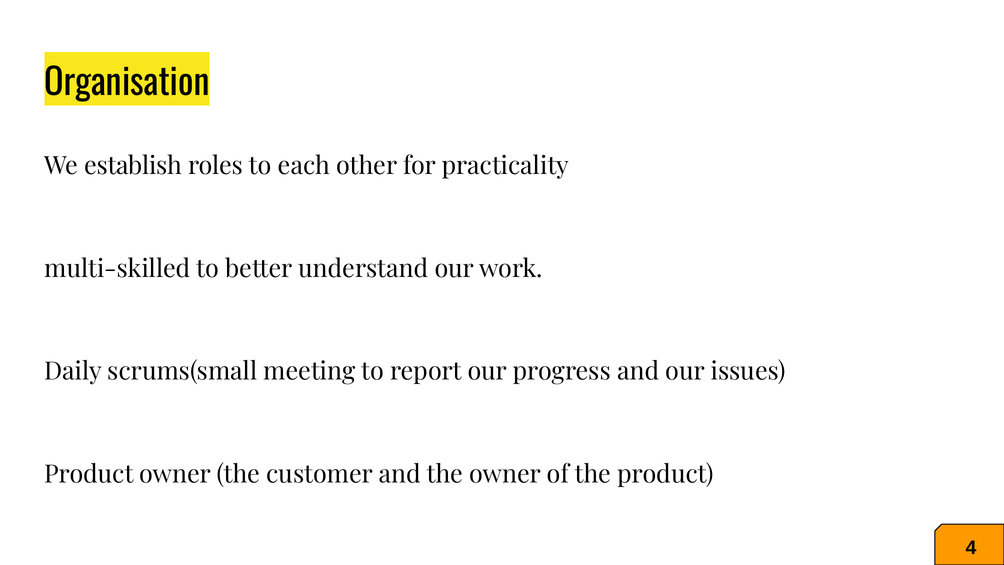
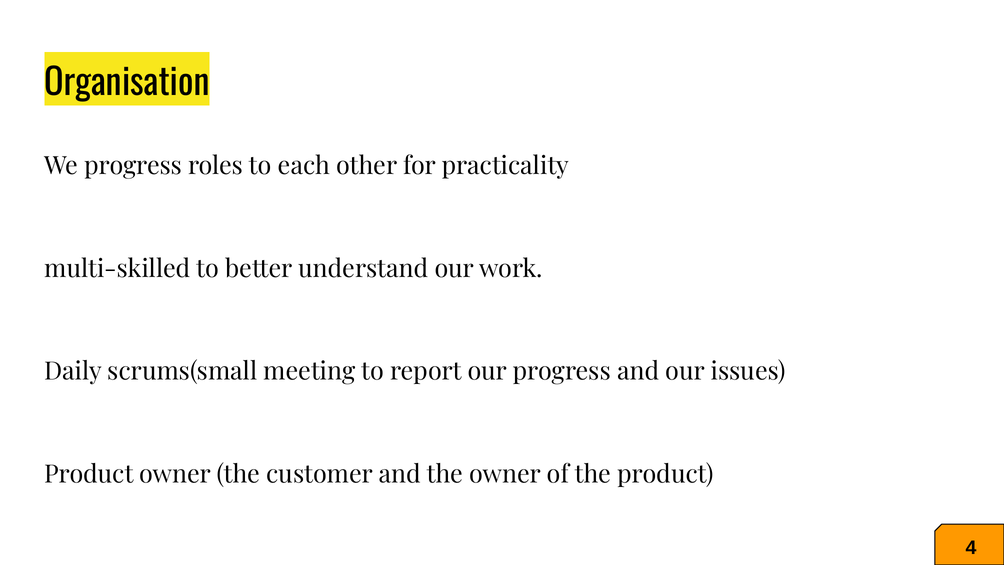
We establish: establish -> progress
